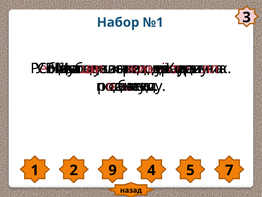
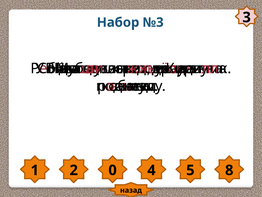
№1: №1 -> №3
9: 9 -> 0
7: 7 -> 8
